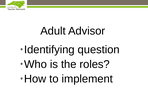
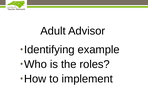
question: question -> example
